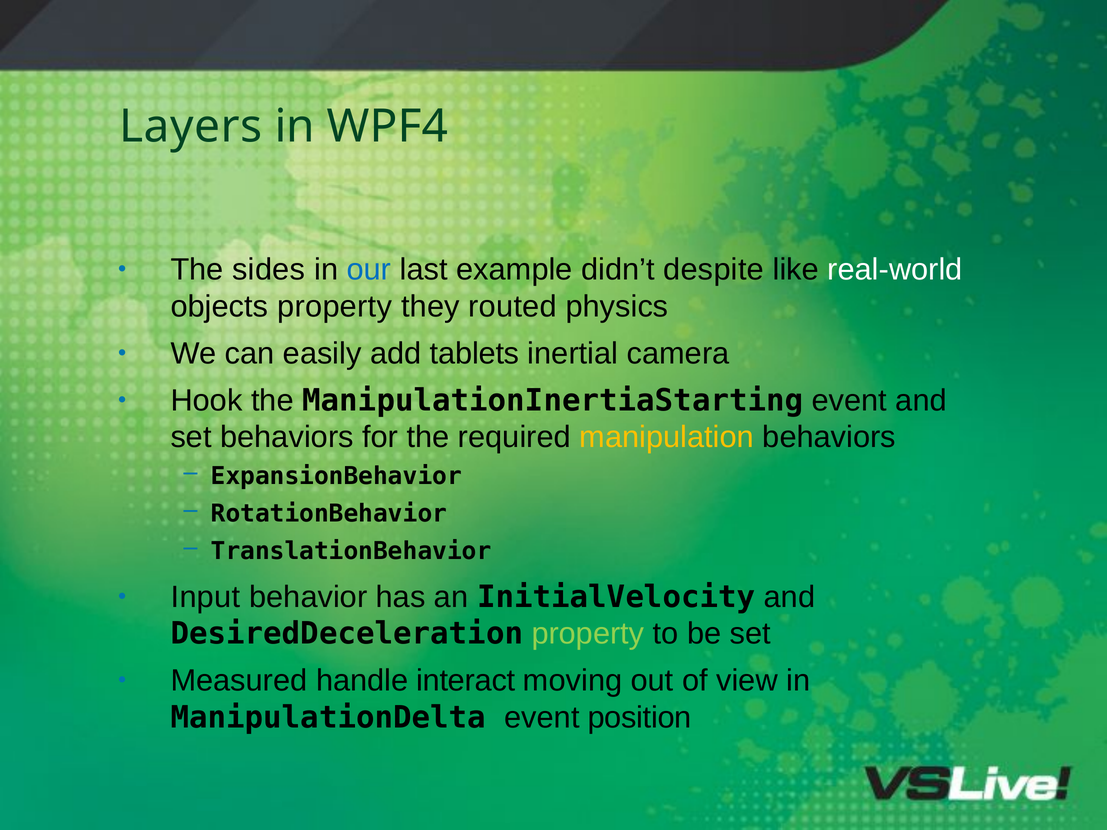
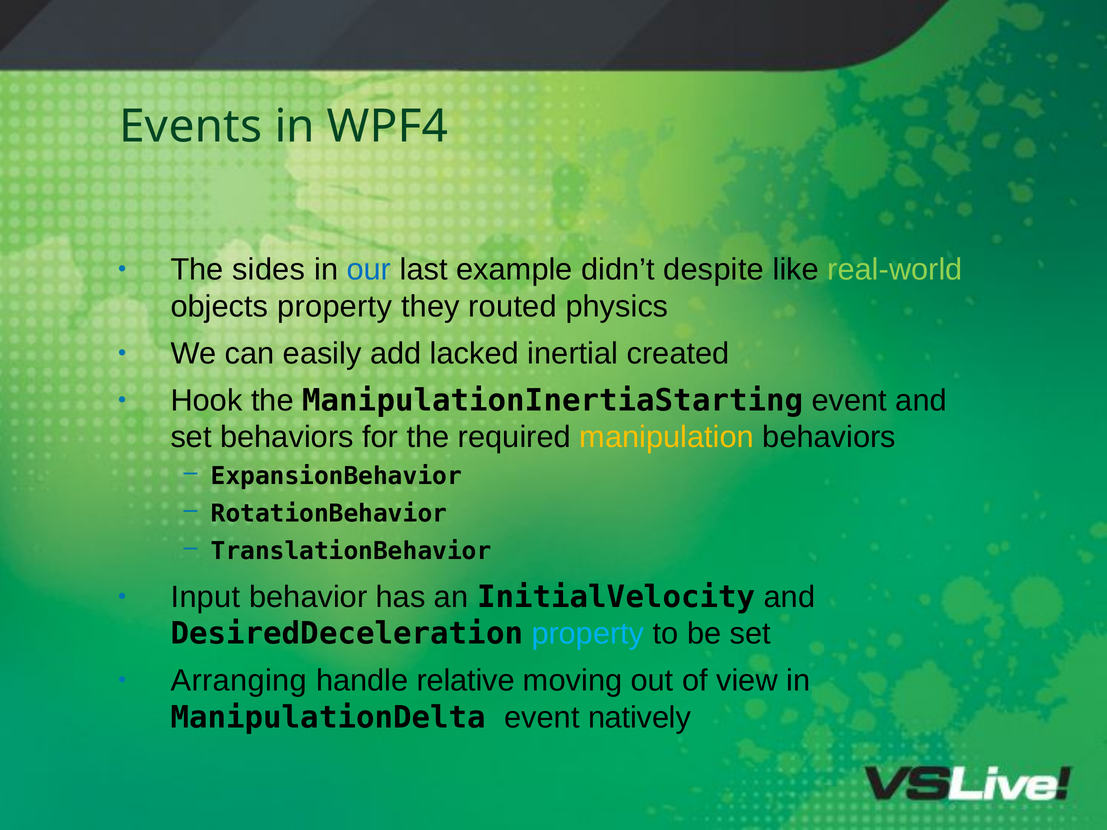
Layers: Layers -> Events
real-world colour: white -> light green
tablets: tablets -> lacked
camera: camera -> created
property at (588, 634) colour: light green -> light blue
Measured: Measured -> Arranging
interact: interact -> relative
position: position -> natively
